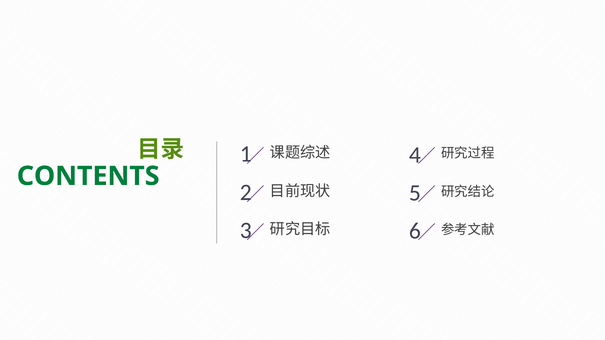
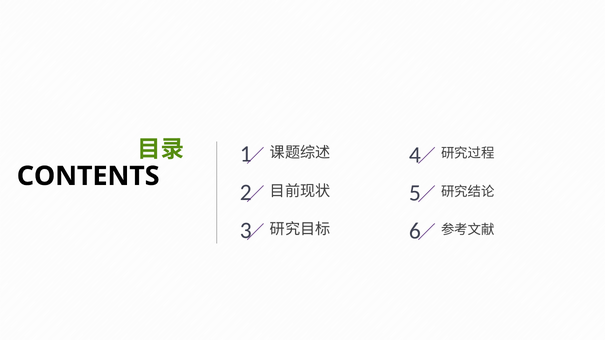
CONTENTS colour: green -> black
